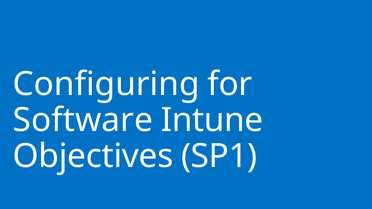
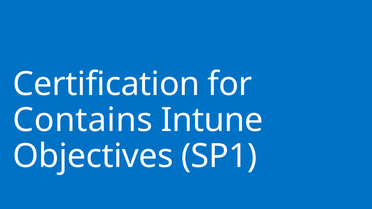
Configuring: Configuring -> Certification
Software: Software -> Contains
